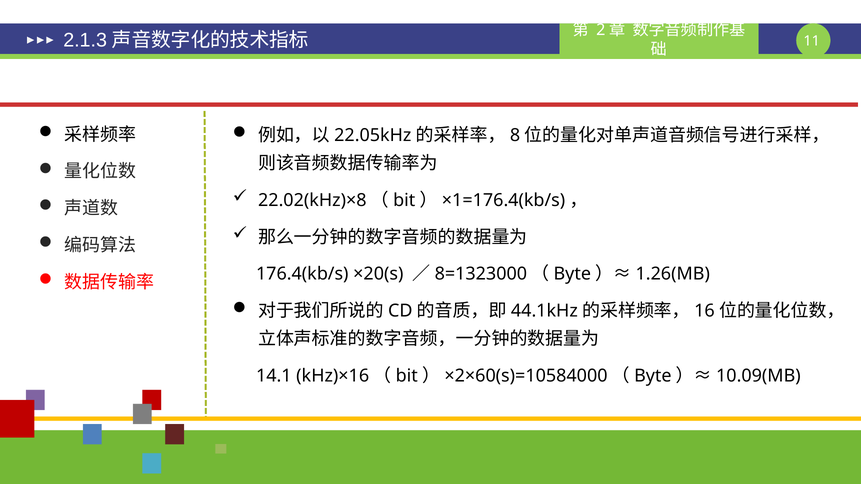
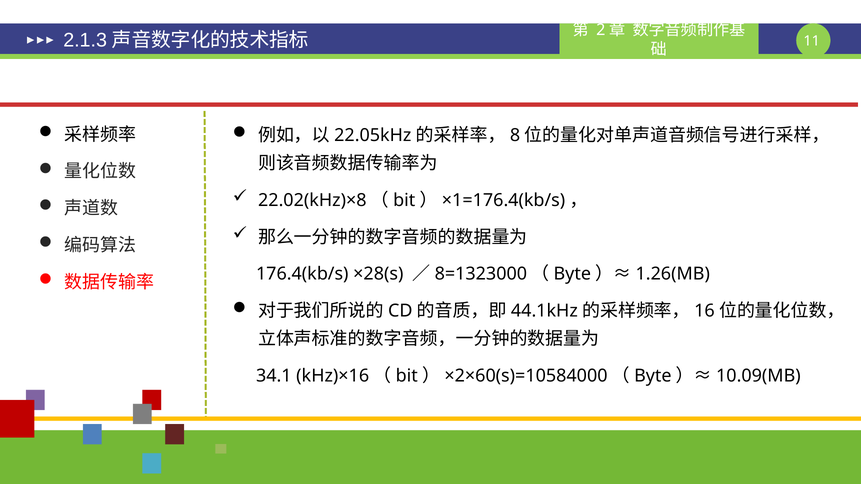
×20(s: ×20(s -> ×28(s
14.1: 14.1 -> 34.1
